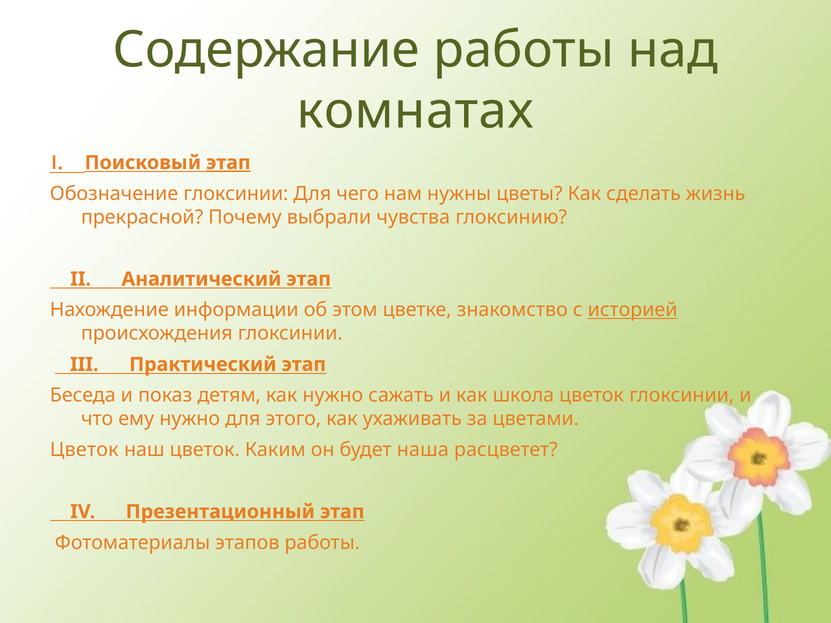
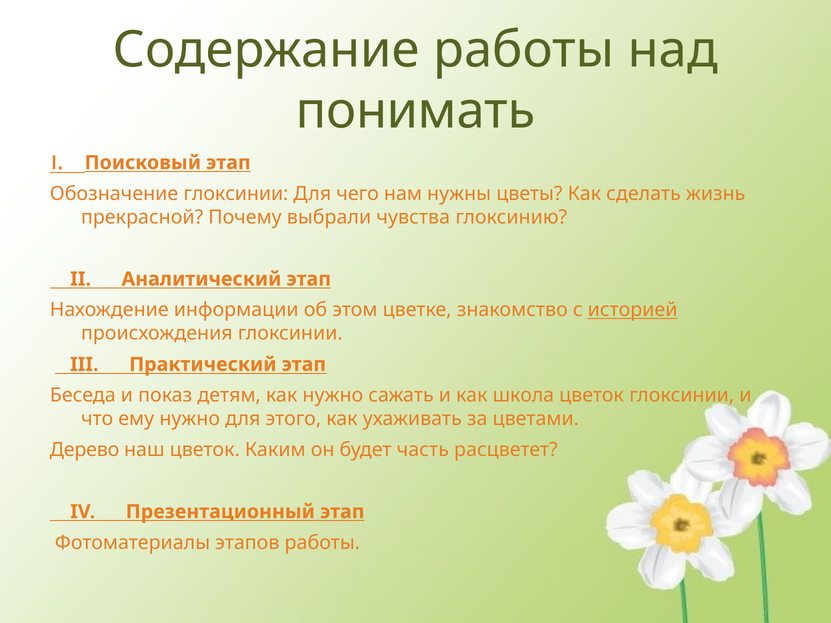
комнатах: комнатах -> понимать
этап at (228, 163) underline: present -> none
Цветок at (84, 450): Цветок -> Дерево
наша: наша -> часть
